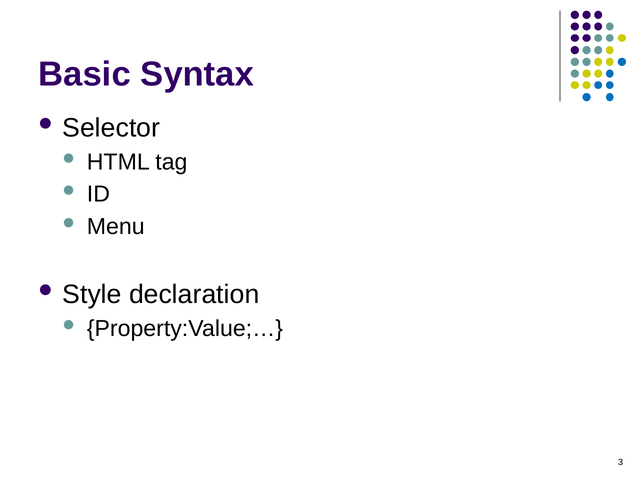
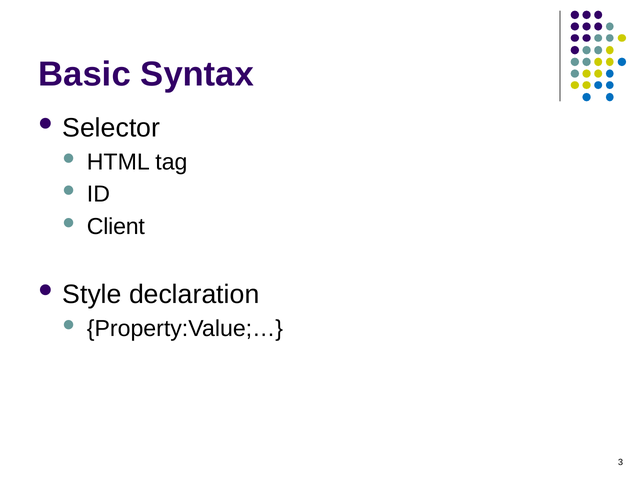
Menu: Menu -> Client
